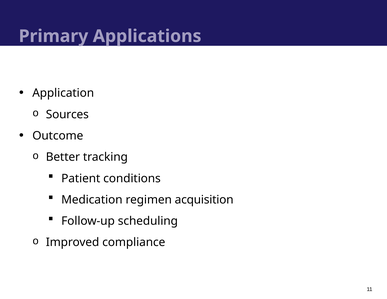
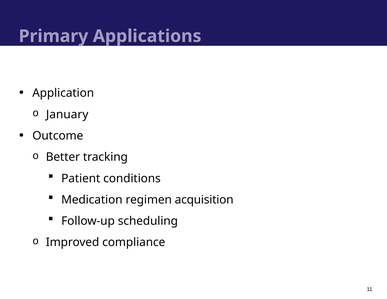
Sources: Sources -> January
